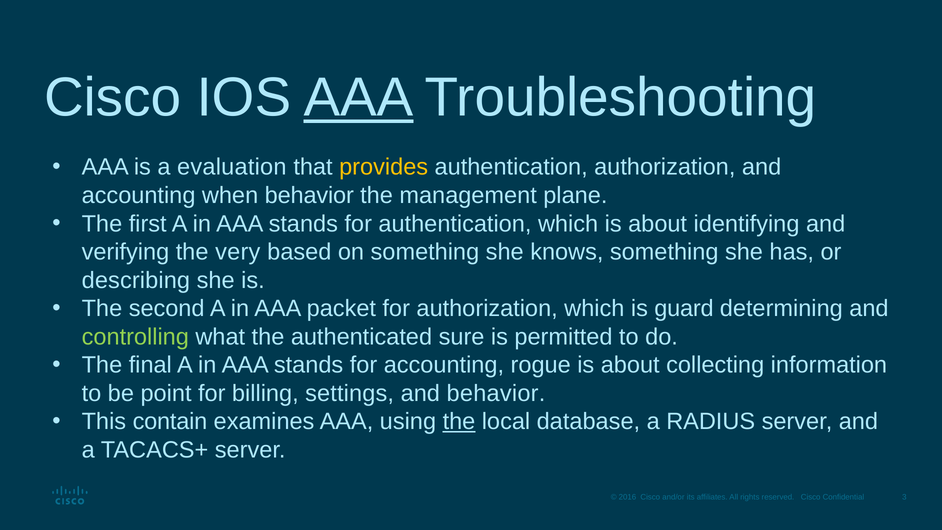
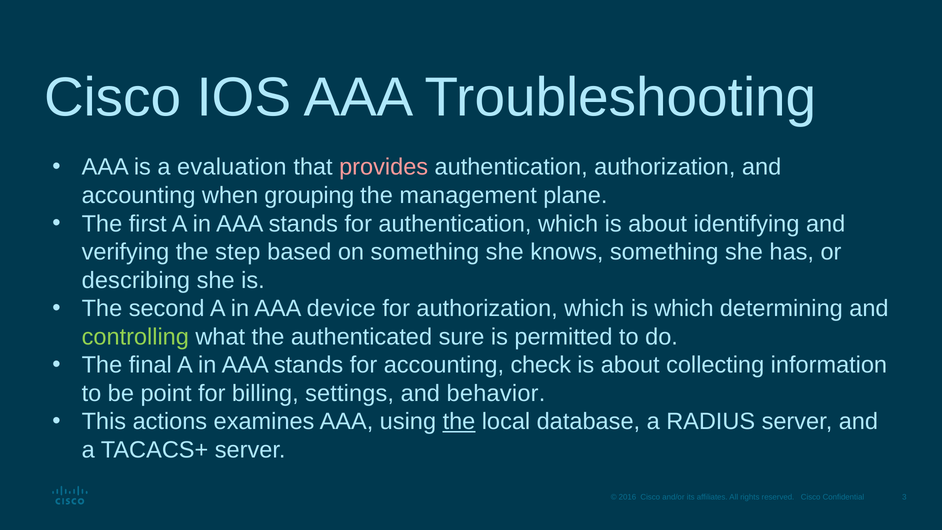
AAA at (359, 98) underline: present -> none
provides colour: yellow -> pink
when behavior: behavior -> grouping
very: very -> step
packet: packet -> device
is guard: guard -> which
rogue: rogue -> check
contain: contain -> actions
